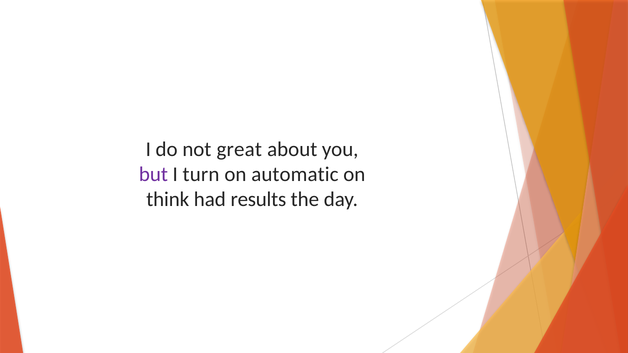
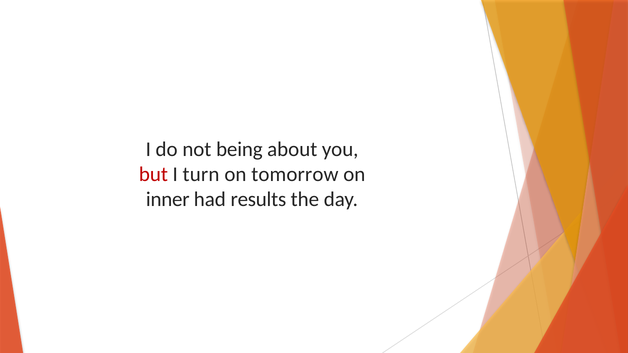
great: great -> being
but colour: purple -> red
automatic: automatic -> tomorrow
think: think -> inner
